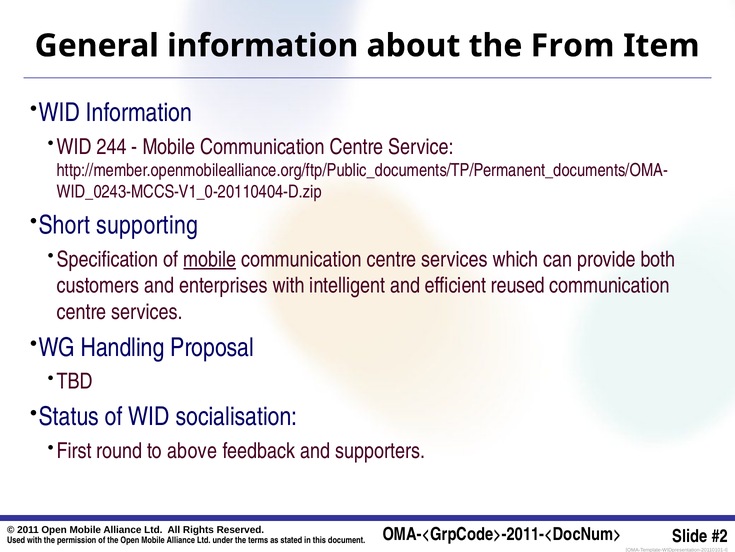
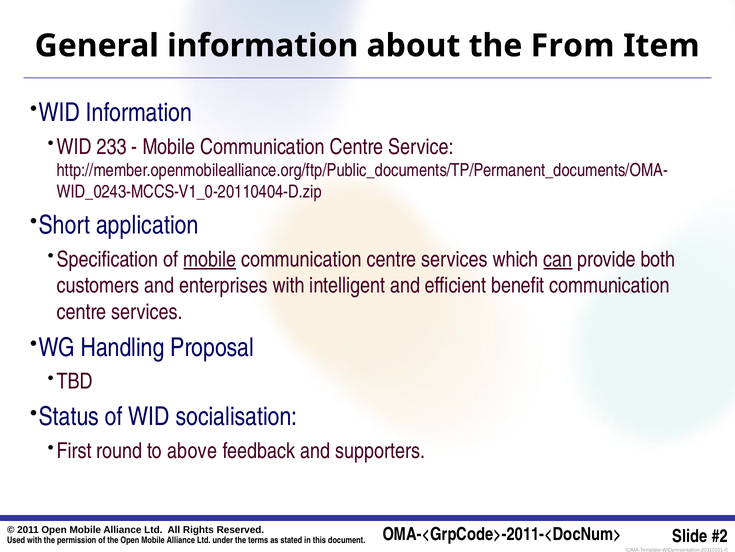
244: 244 -> 233
supporting: supporting -> application
can underline: none -> present
reused: reused -> benefit
